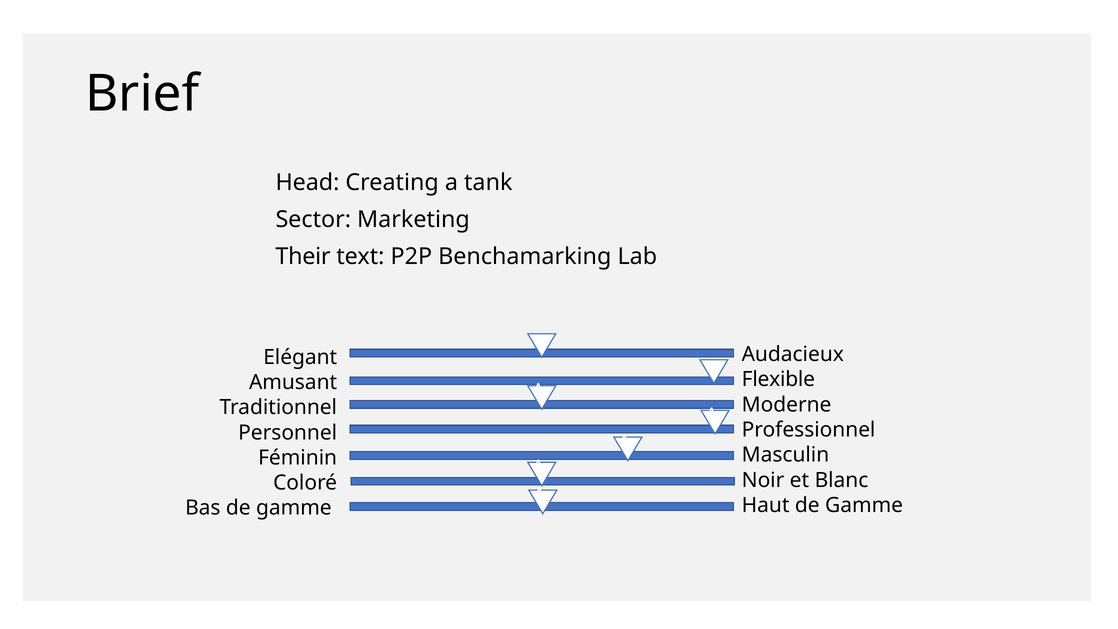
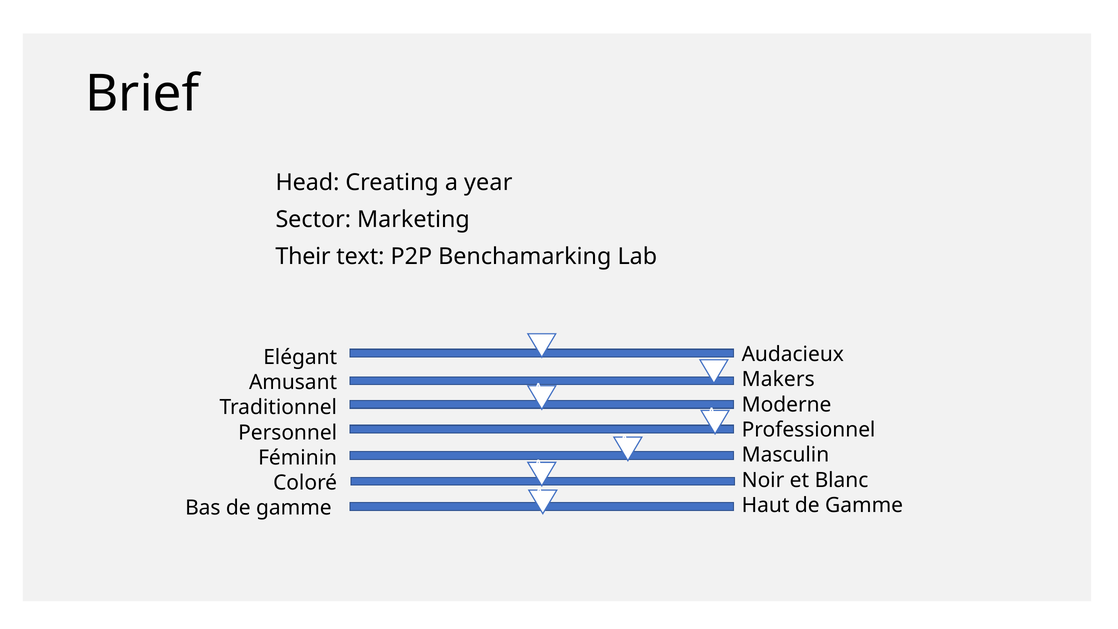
tank: tank -> year
Flexible: Flexible -> Makers
